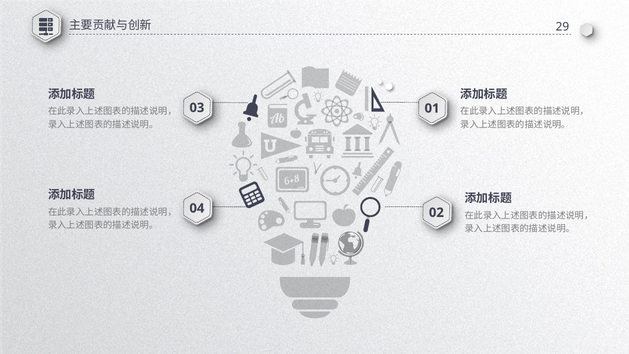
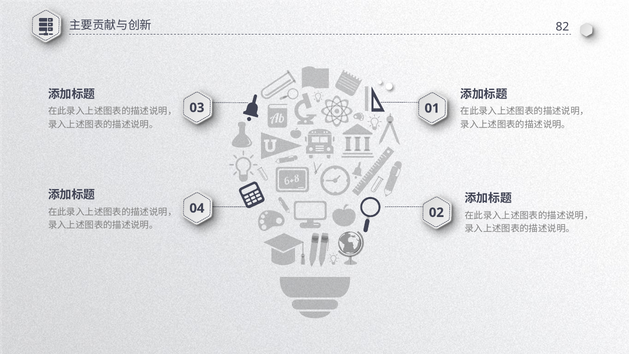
29: 29 -> 82
